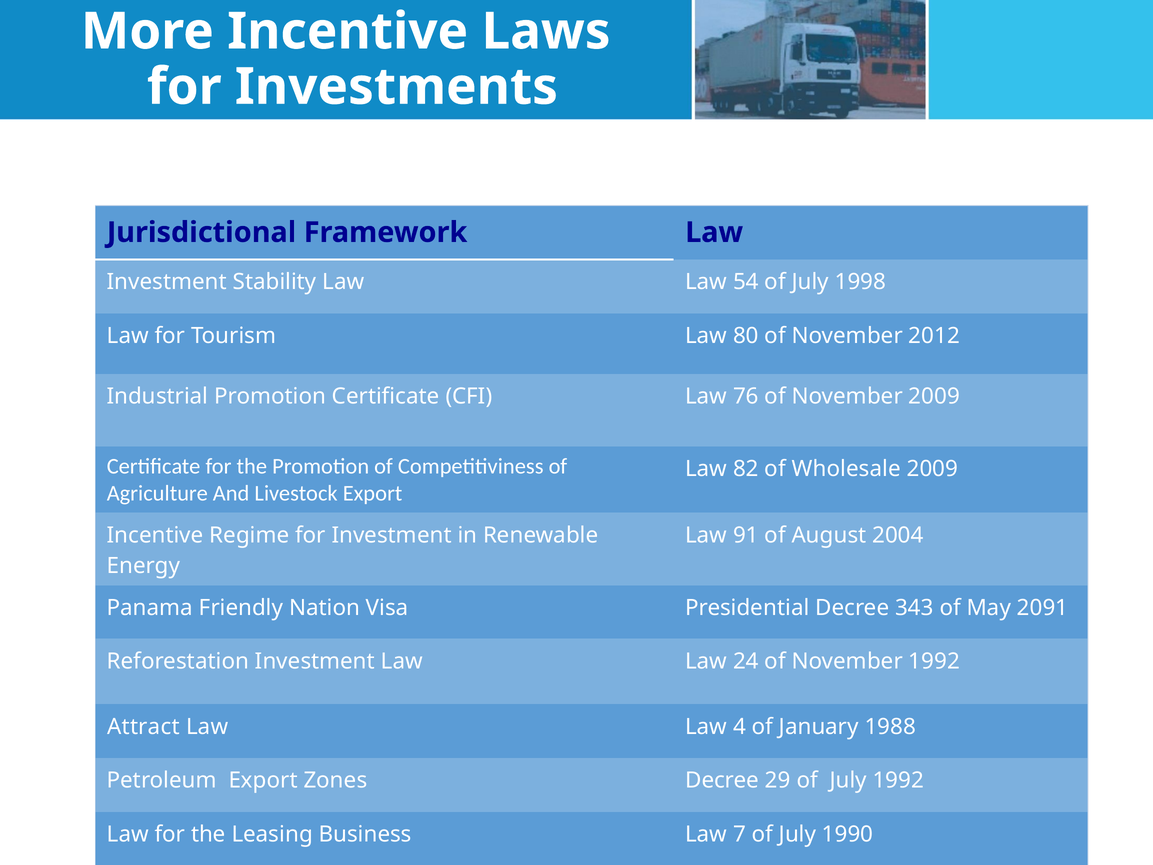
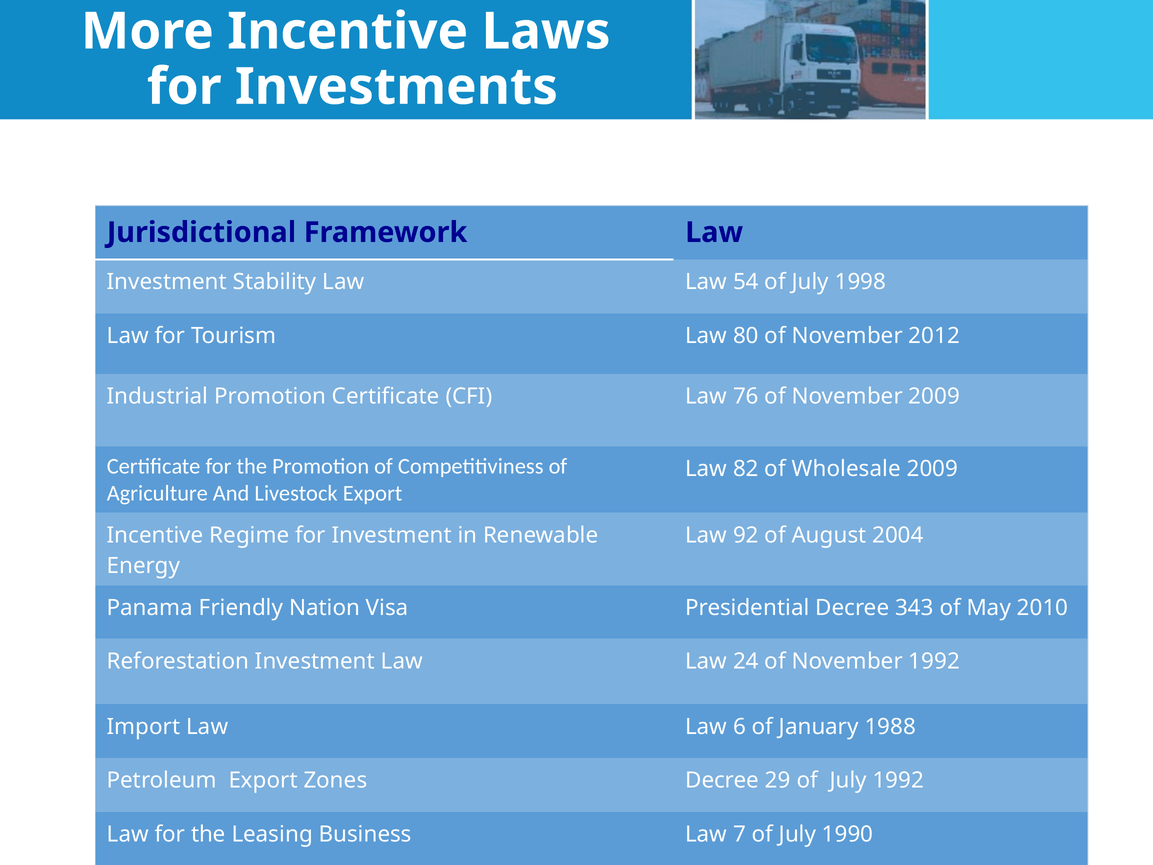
91: 91 -> 92
2091: 2091 -> 2010
Attract: Attract -> Import
4: 4 -> 6
